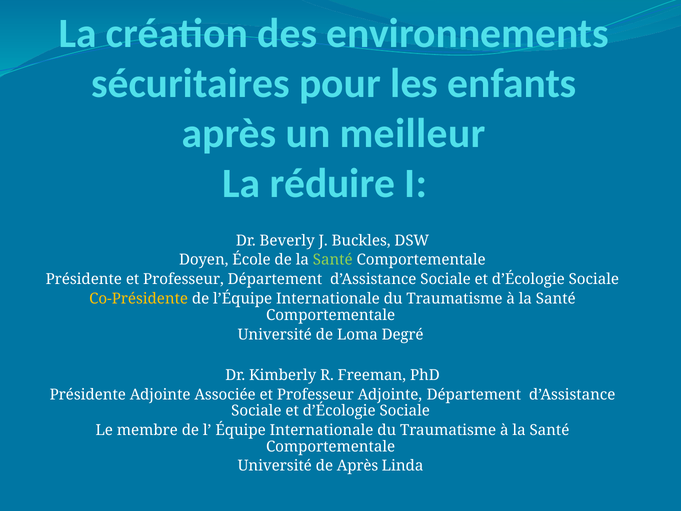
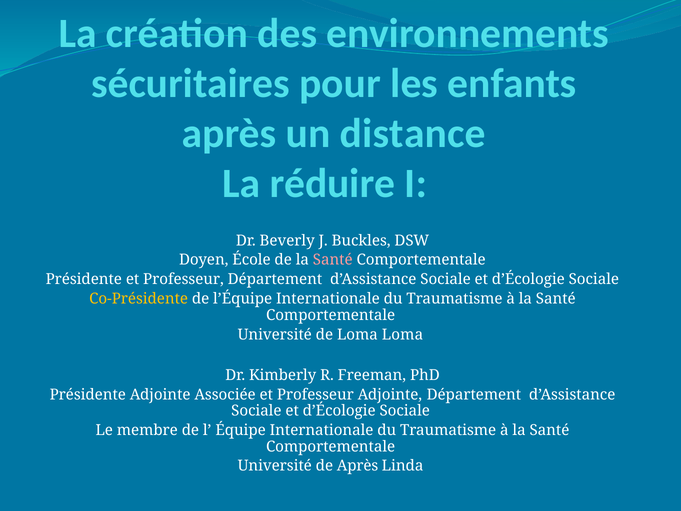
meilleur: meilleur -> distance
Santé at (333, 260) colour: light green -> pink
Loma Degré: Degré -> Loma
